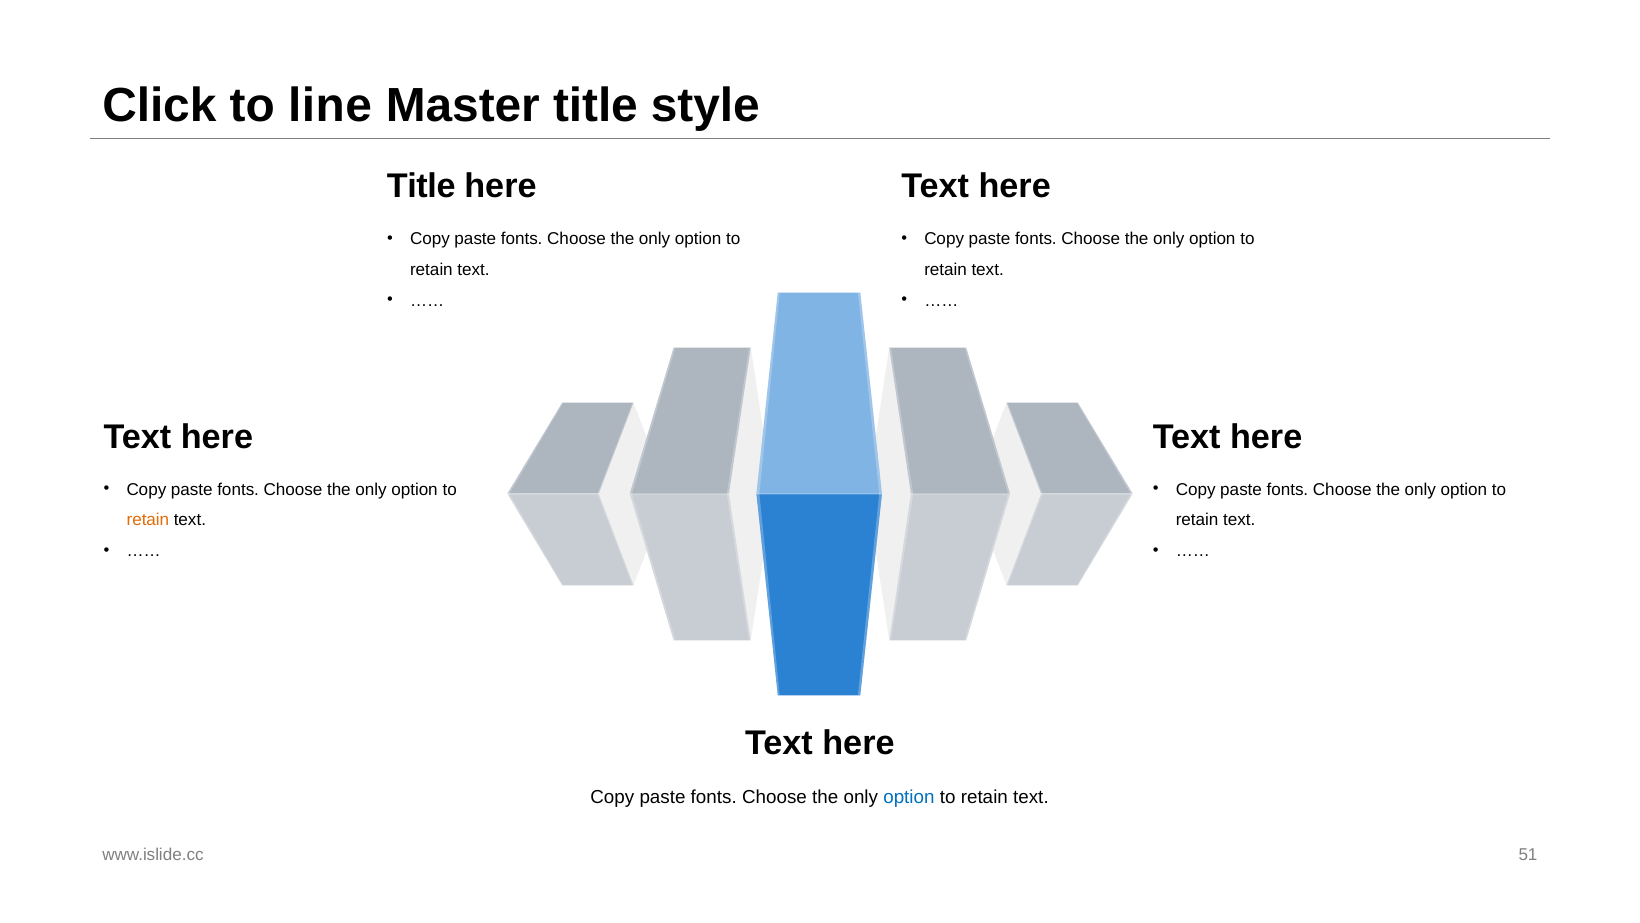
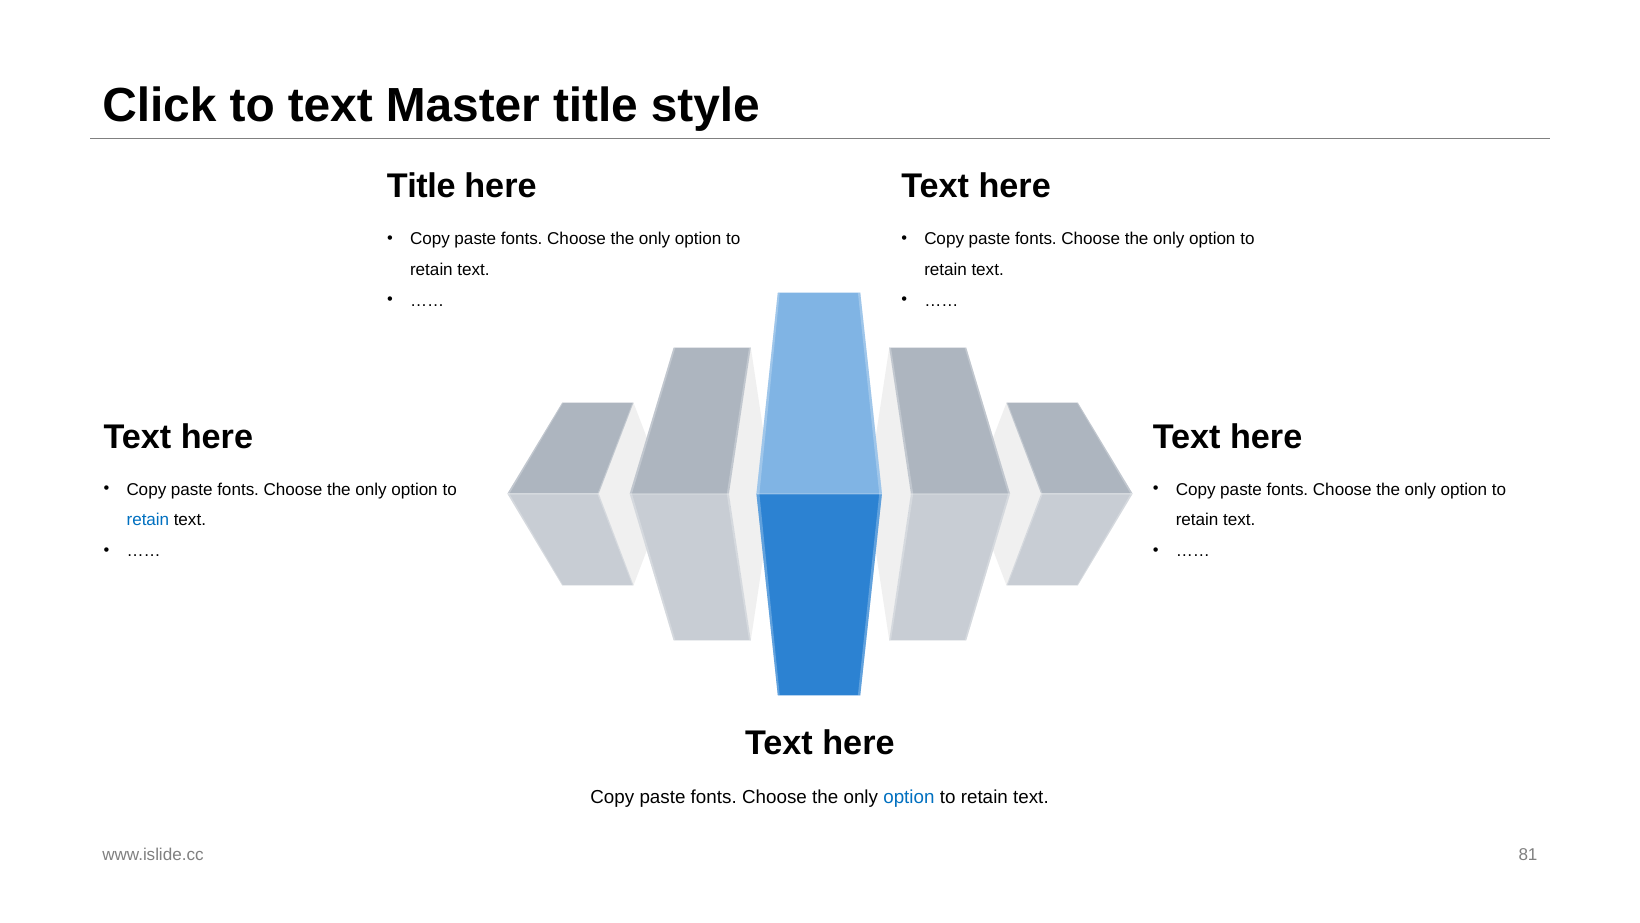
to line: line -> text
retain at (148, 520) colour: orange -> blue
51: 51 -> 81
